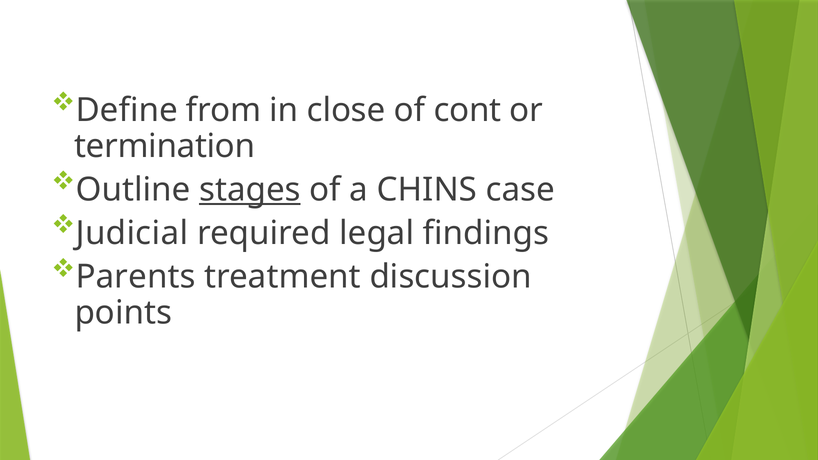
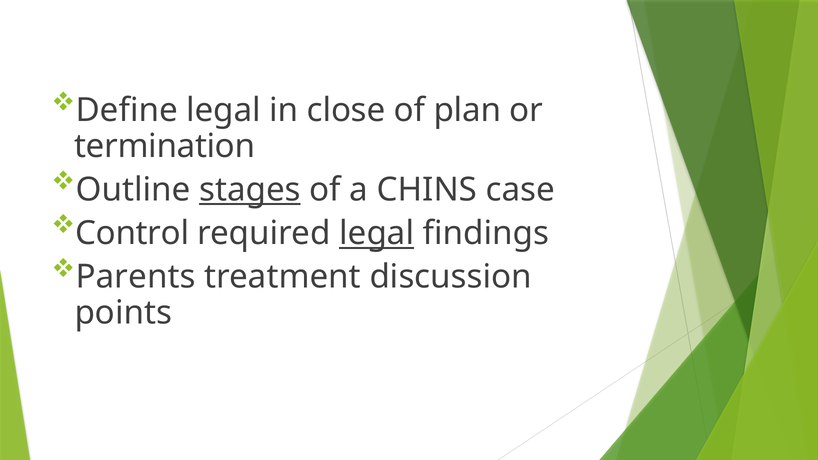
Define from: from -> legal
cont: cont -> plan
Judicial: Judicial -> Control
legal at (377, 234) underline: none -> present
